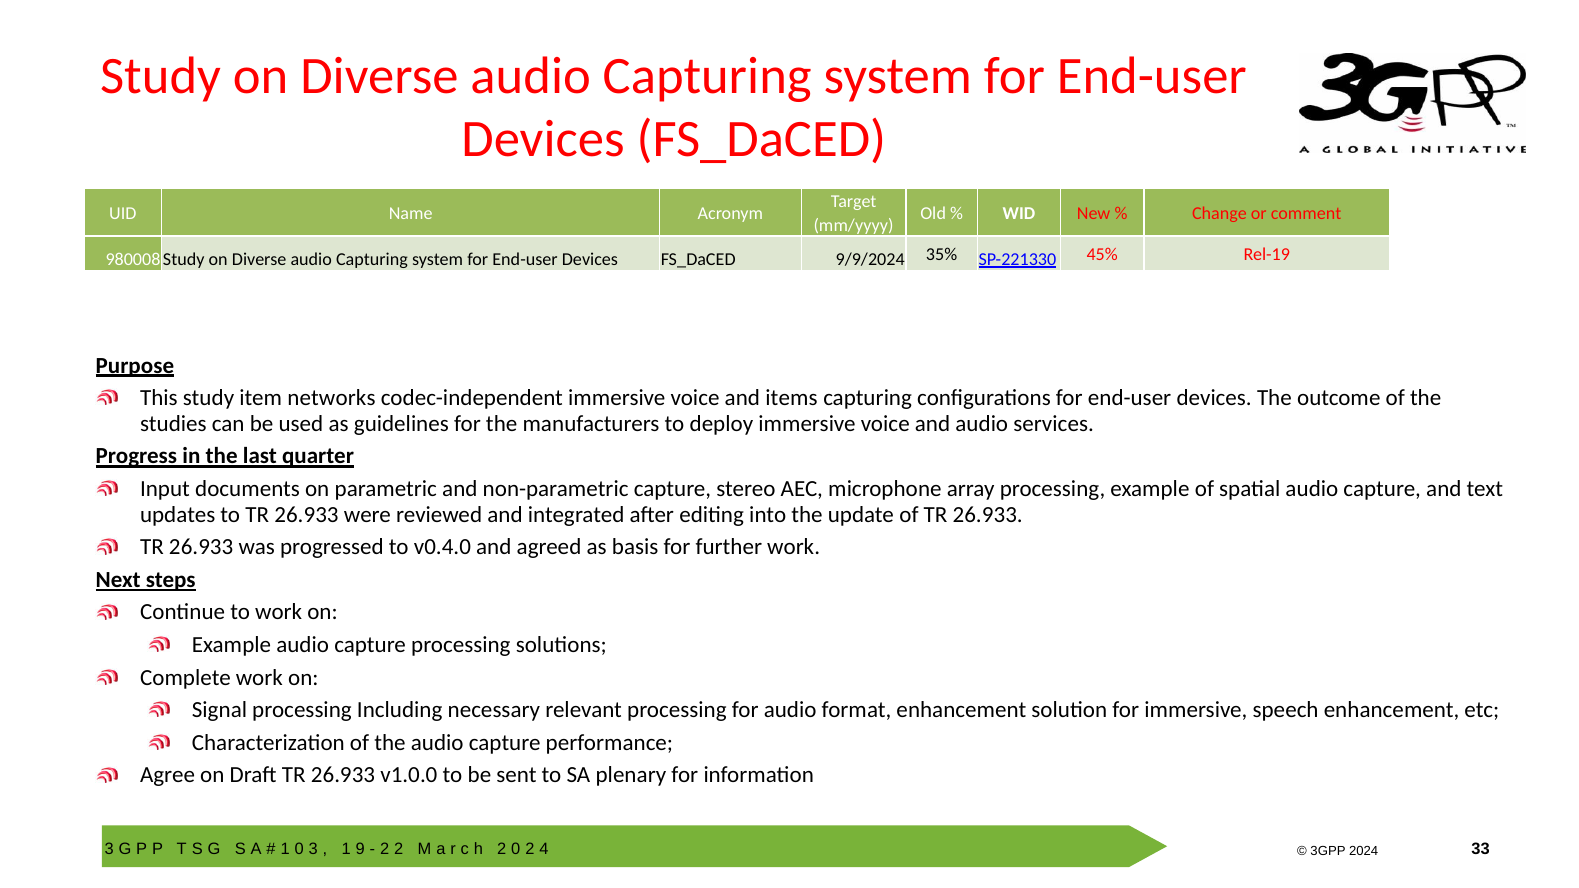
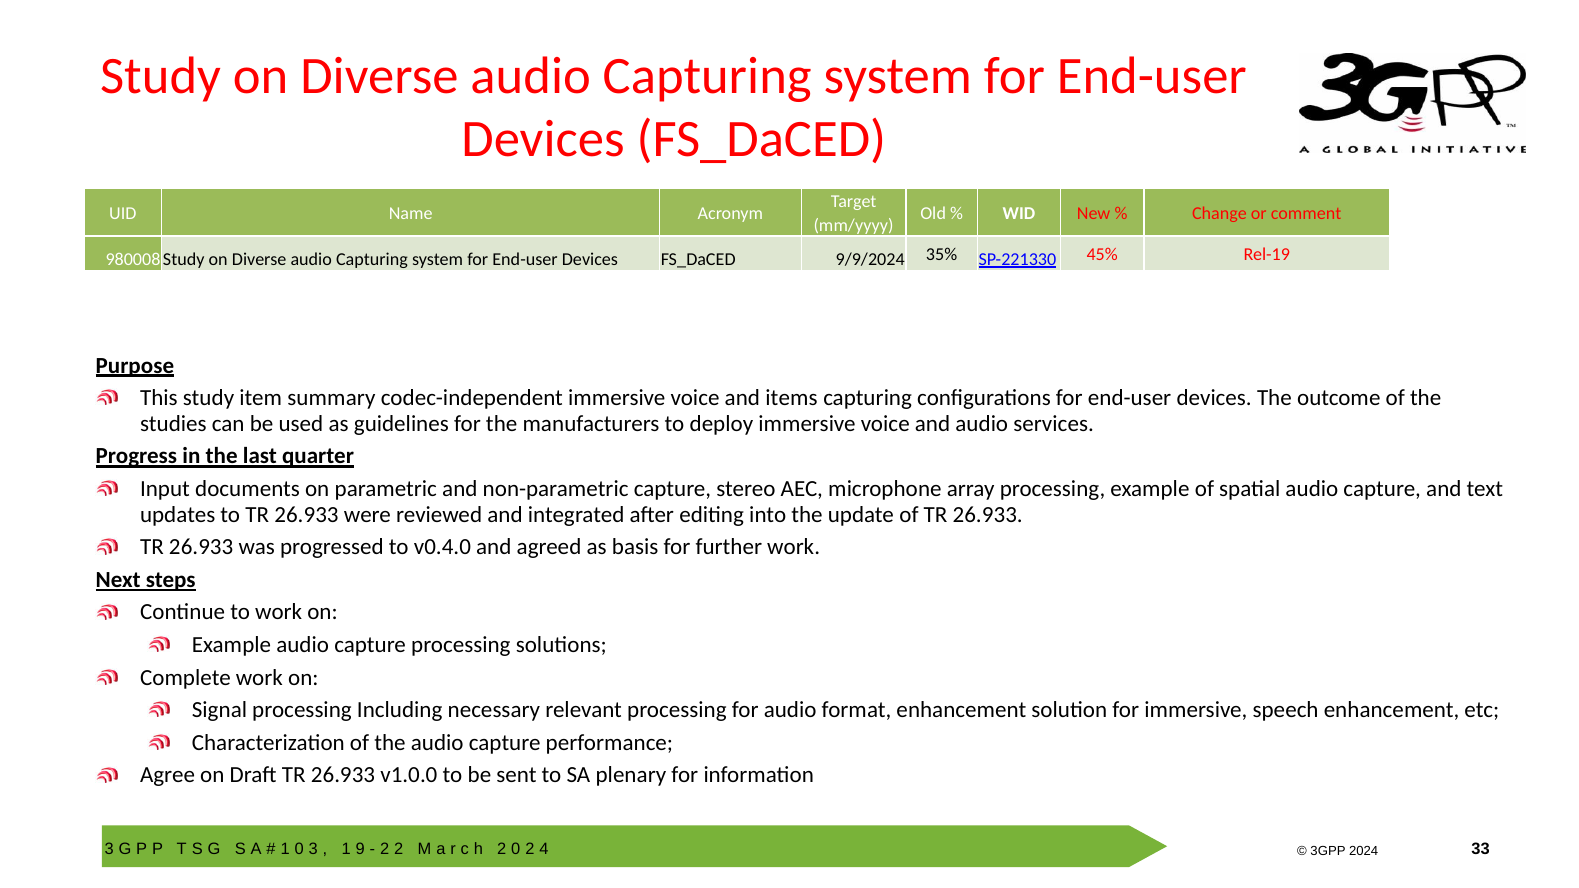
networks: networks -> summary
